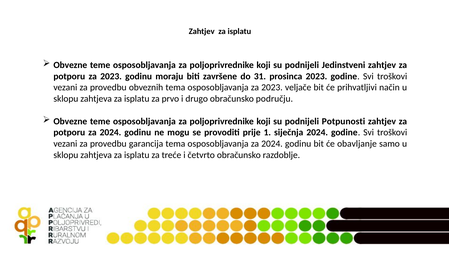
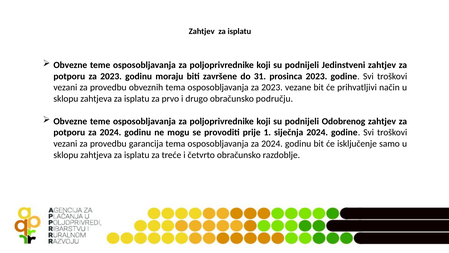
veljače: veljače -> vezane
Potpunosti: Potpunosti -> Odobrenog
obavljanje: obavljanje -> isključenje
